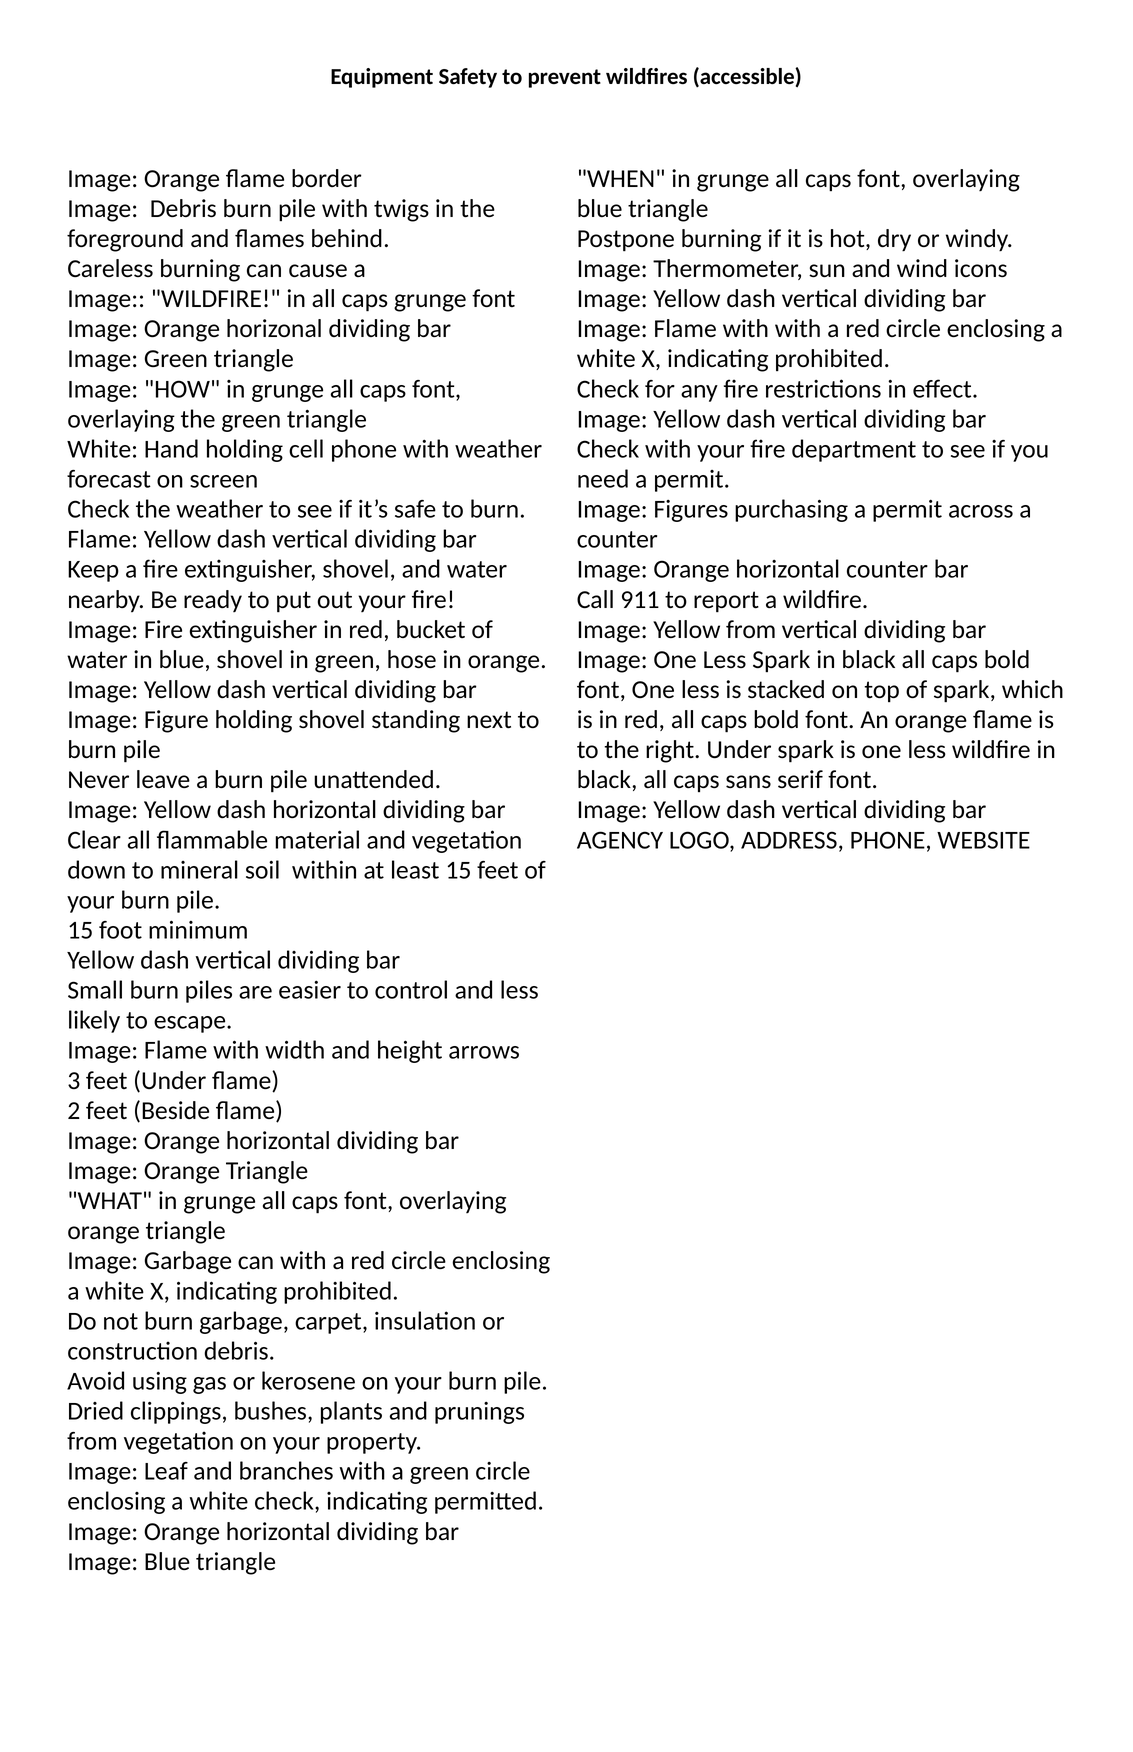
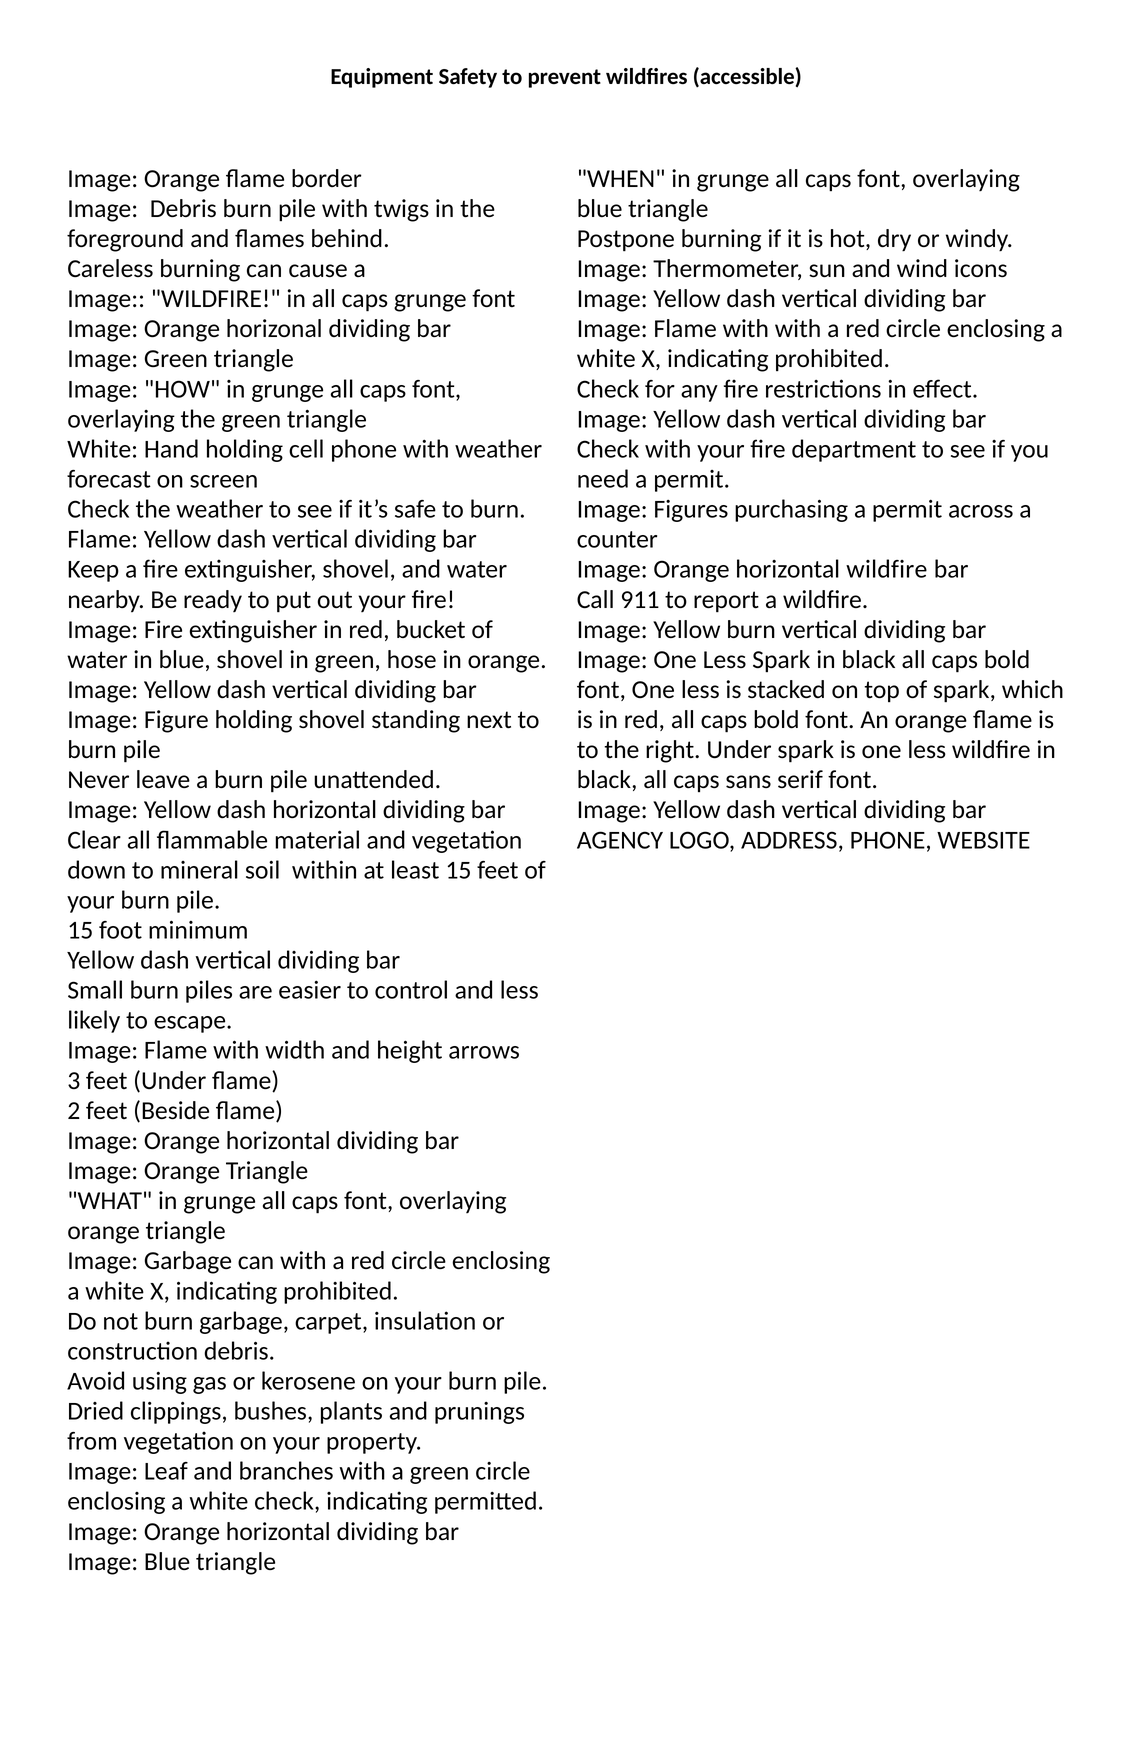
horizontal counter: counter -> wildfire
Yellow from: from -> burn
